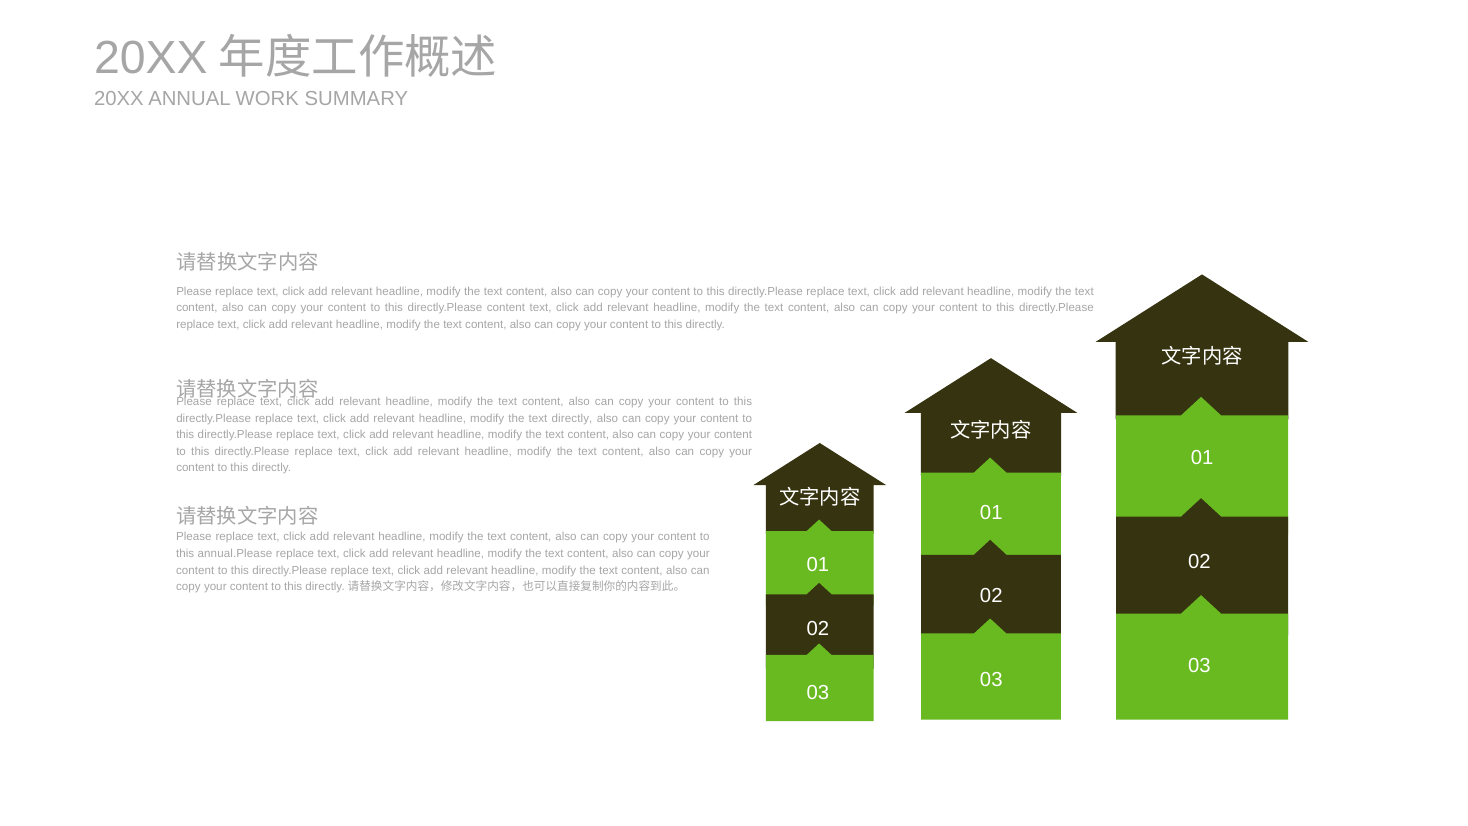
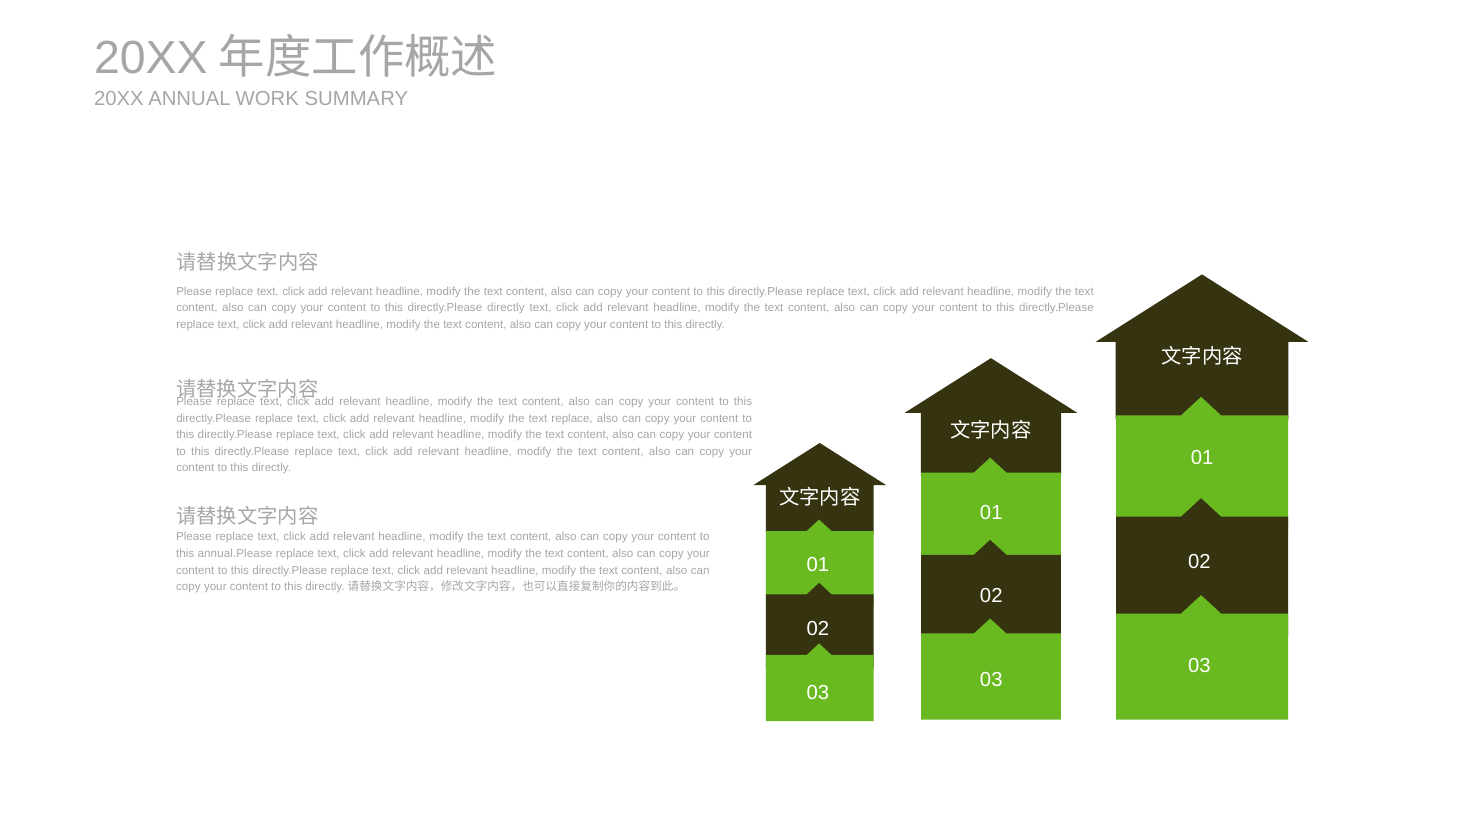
directly.Please content: content -> directly
text directly: directly -> replace
